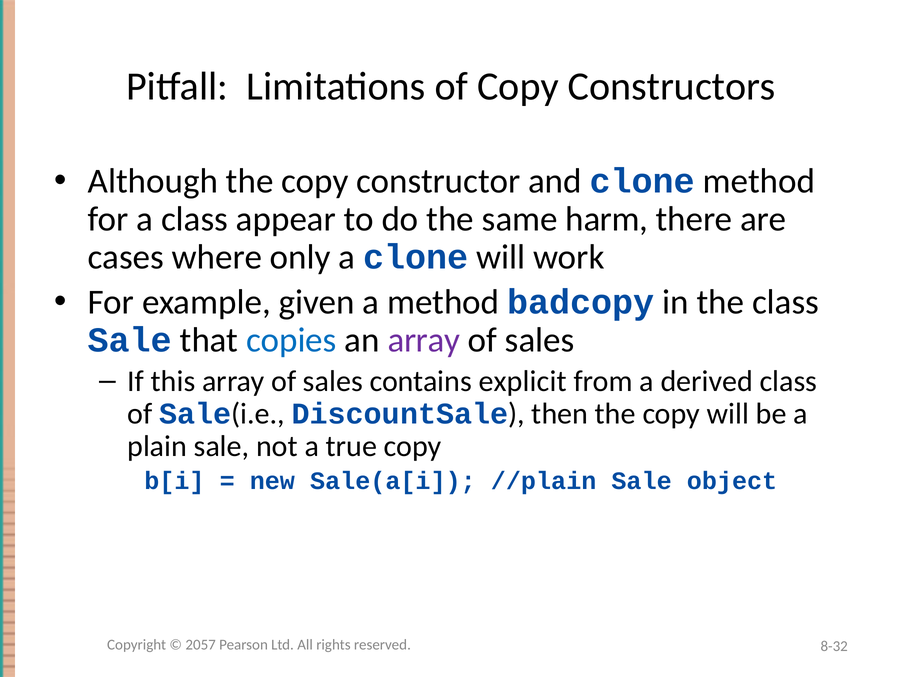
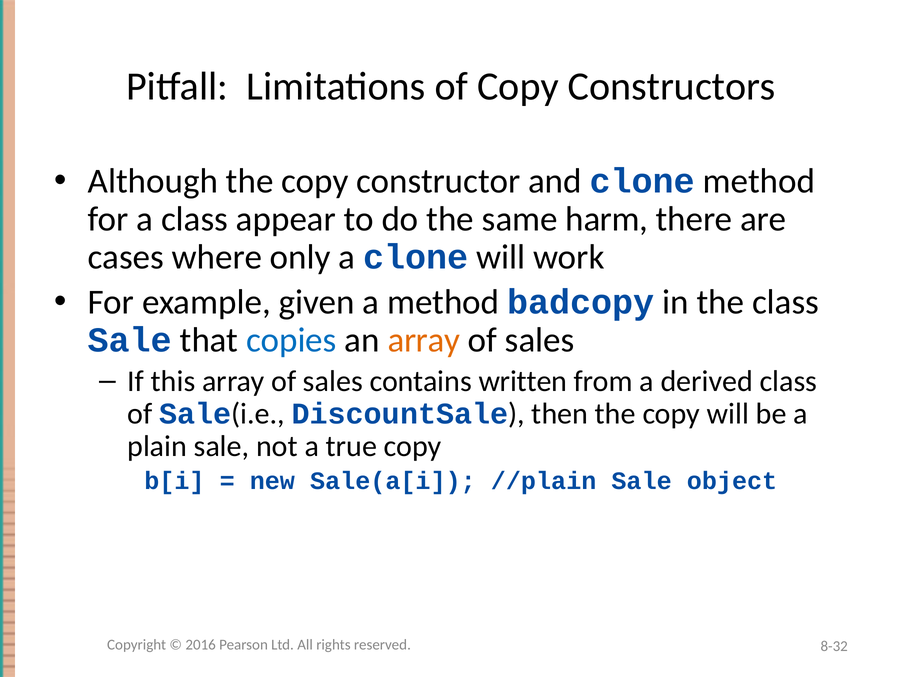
array at (424, 340) colour: purple -> orange
explicit: explicit -> written
2057: 2057 -> 2016
